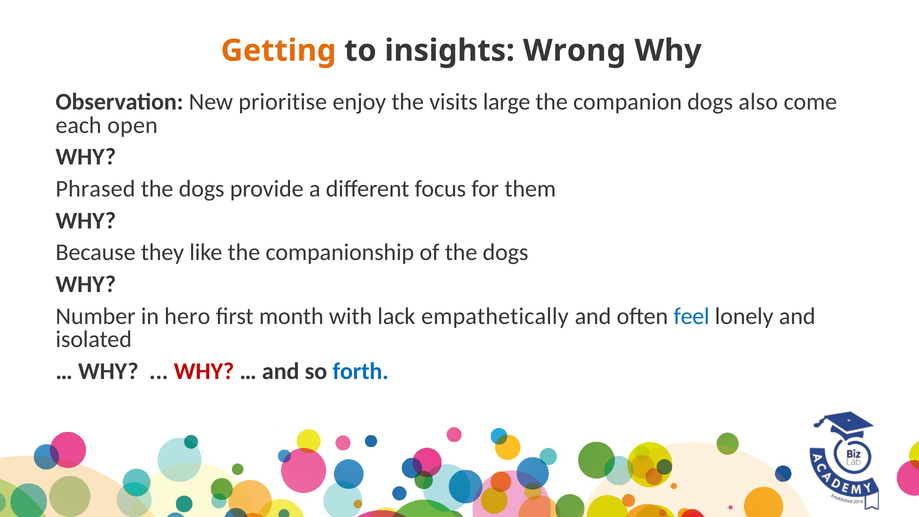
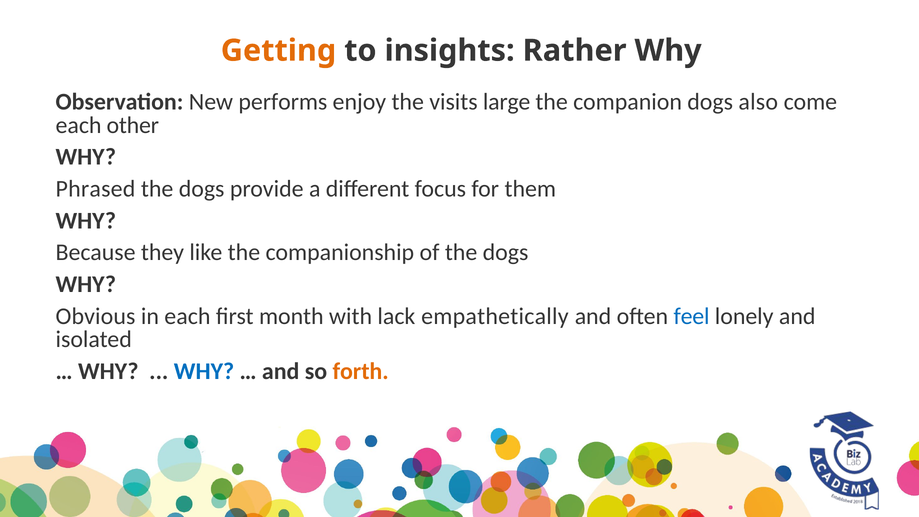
Wrong: Wrong -> Rather
prioritise: prioritise -> performs
open: open -> other
Number: Number -> Obvious
in hero: hero -> each
WHY at (204, 371) colour: red -> blue
forth colour: blue -> orange
